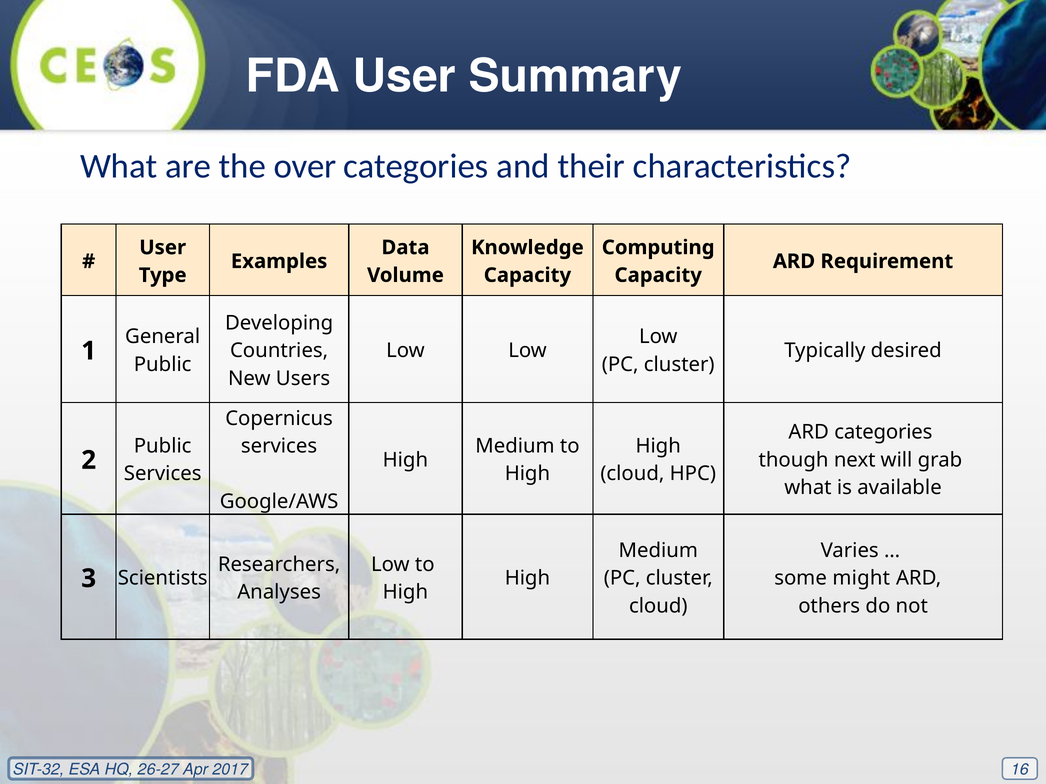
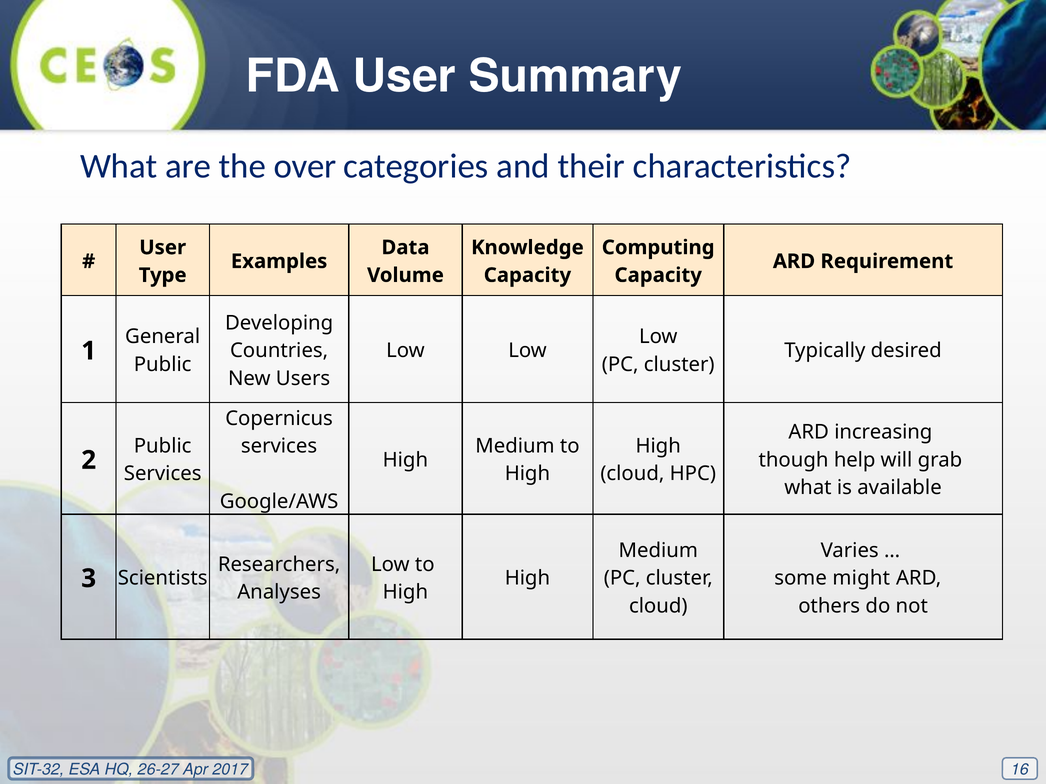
ARD categories: categories -> increasing
next: next -> help
